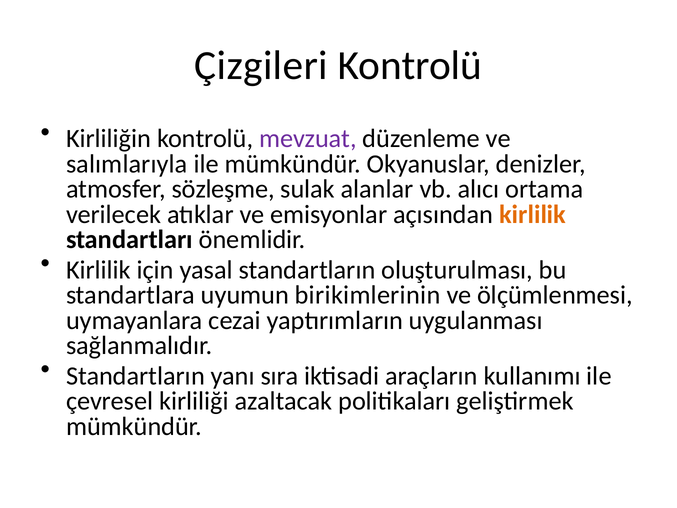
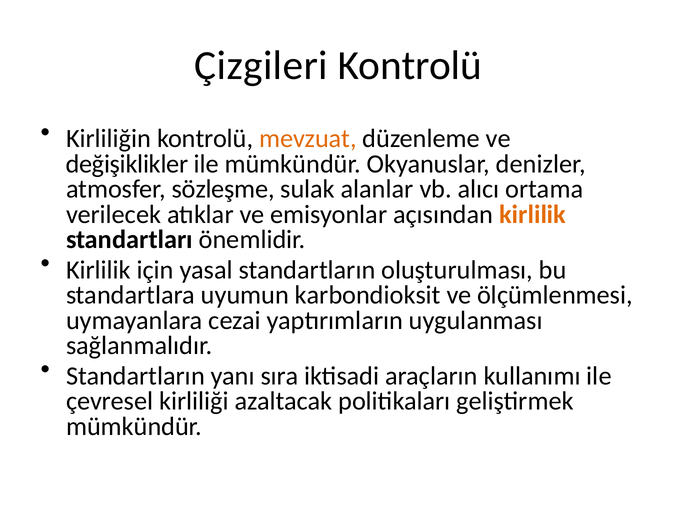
mevzuat colour: purple -> orange
salımlarıyla: salımlarıyla -> değişiklikler
birikimlerinin: birikimlerinin -> karbondioksit
